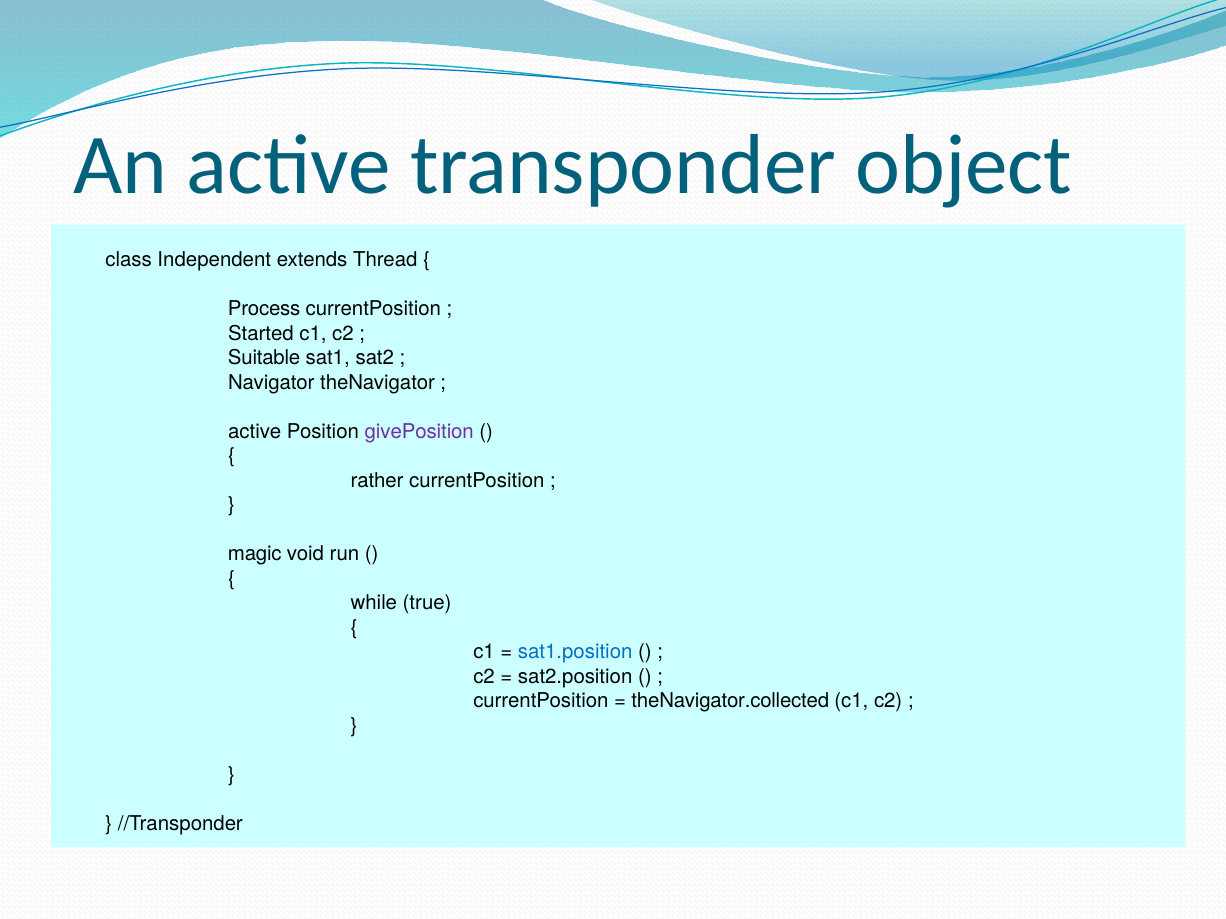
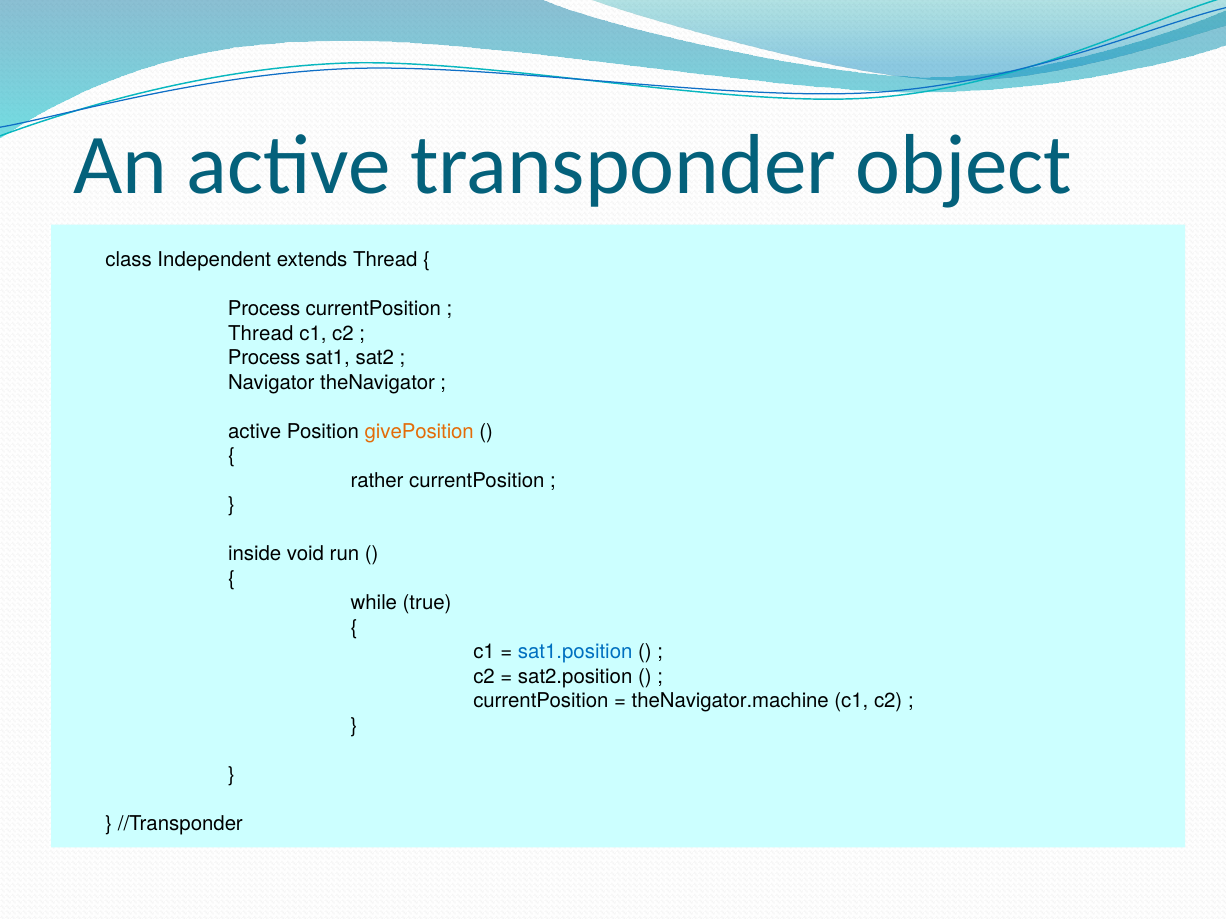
Started at (261, 334): Started -> Thread
Suitable at (264, 358): Suitable -> Process
givePosition colour: purple -> orange
magic: magic -> inside
theNavigator.collected: theNavigator.collected -> theNavigator.machine
